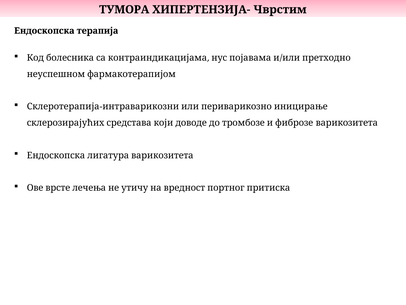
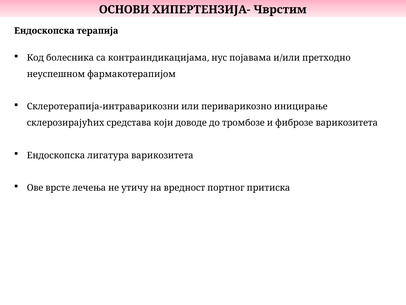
ТУМОРА: ТУМОРА -> ОСНОВИ
